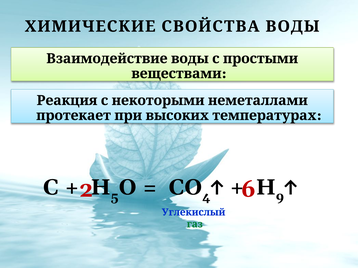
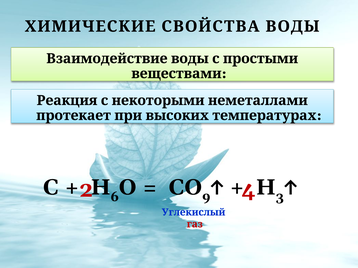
5: 5 -> 6
4: 4 -> 9
9: 9 -> 3
6: 6 -> 4
газ colour: green -> red
